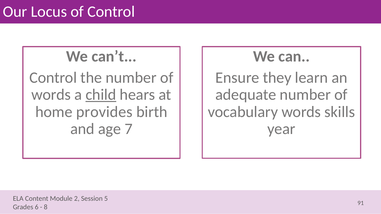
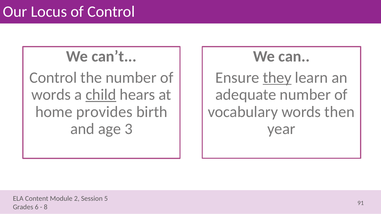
they underline: none -> present
skills: skills -> then
7: 7 -> 3
